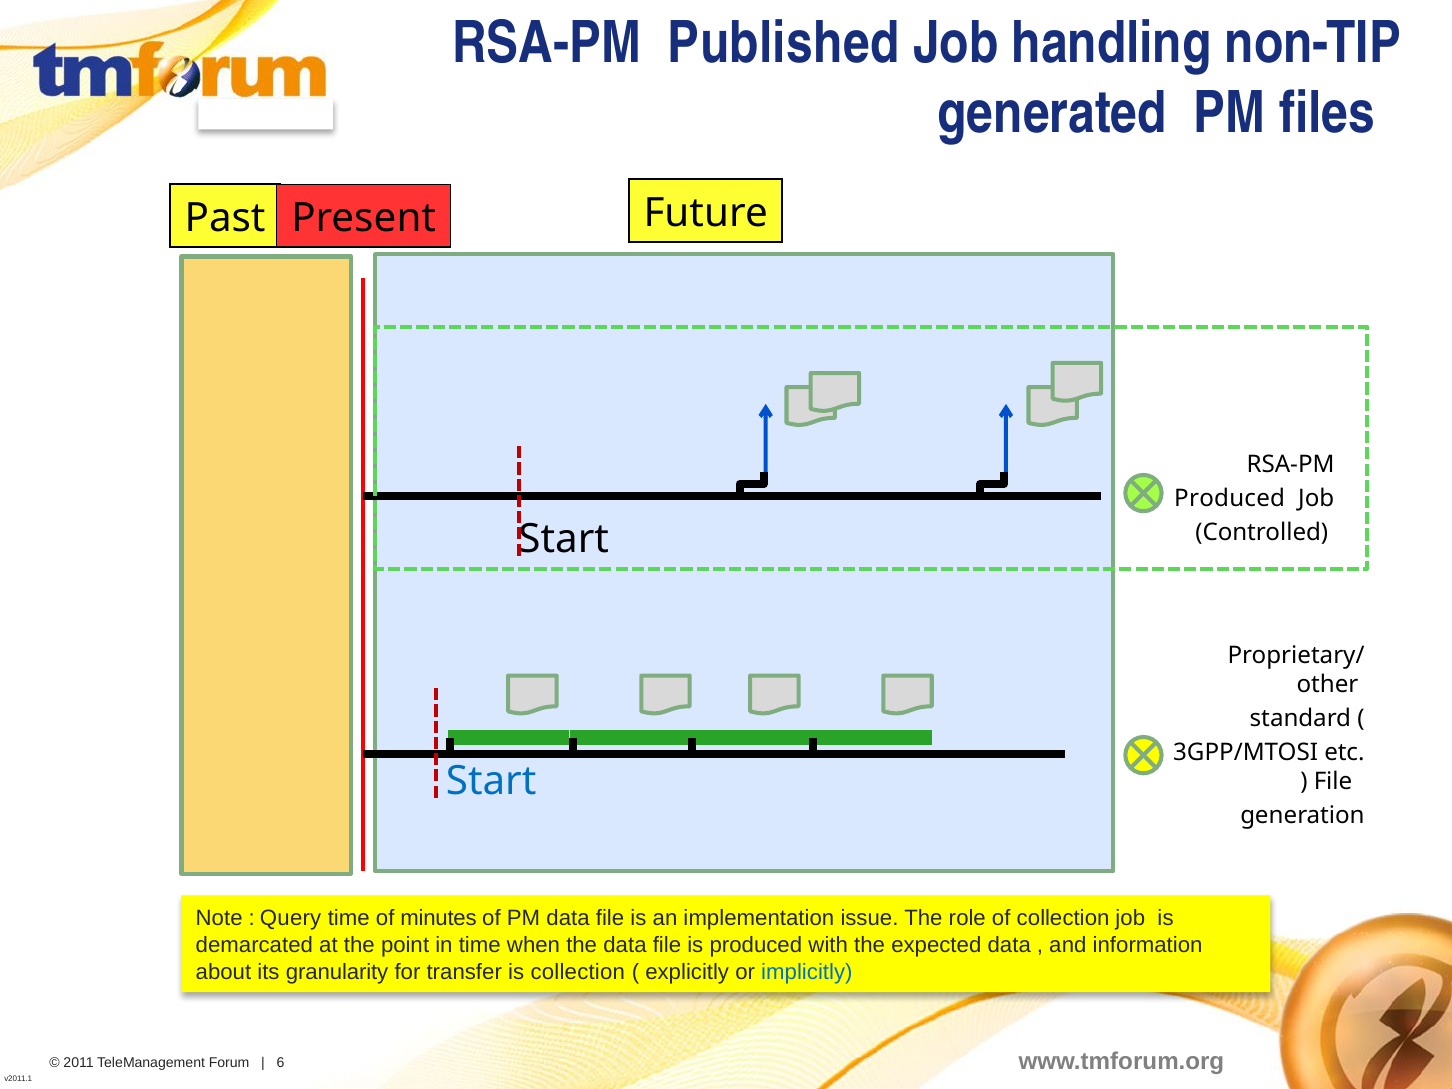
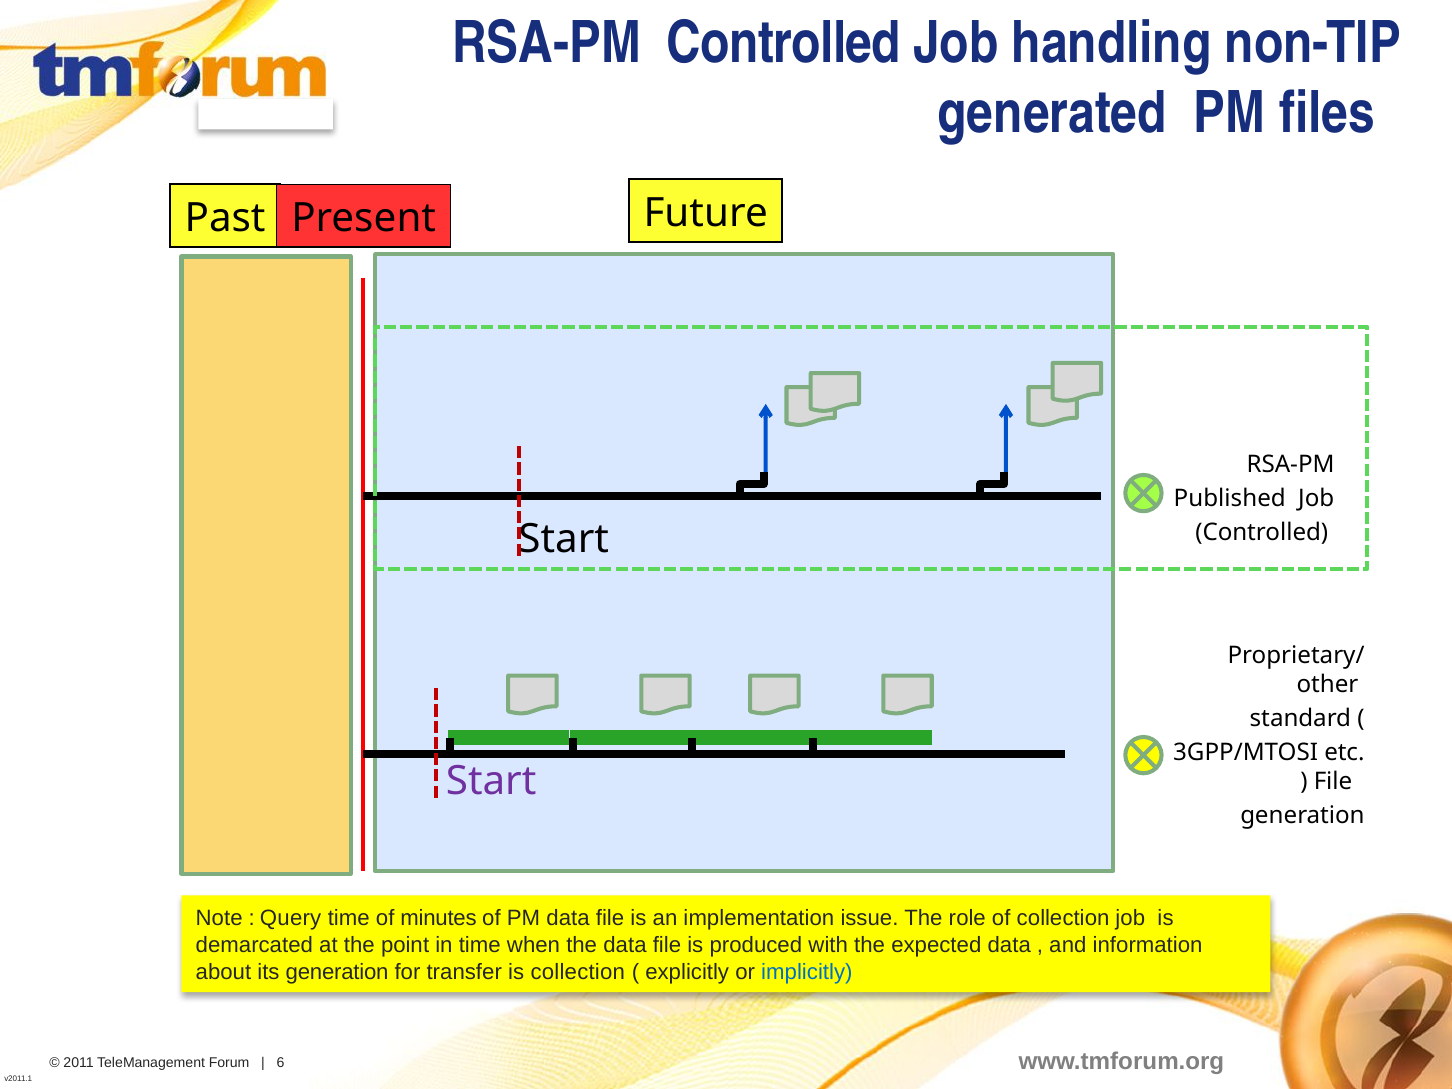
RSA-PM Published: Published -> Controlled
Produced at (1230, 498): Produced -> Published
Start at (491, 781) colour: blue -> purple
its granularity: granularity -> generation
